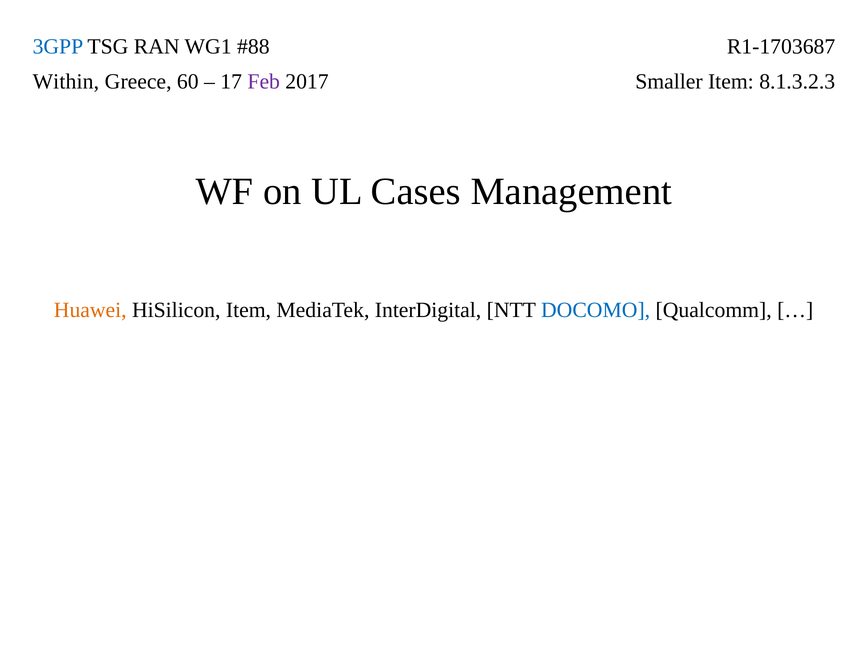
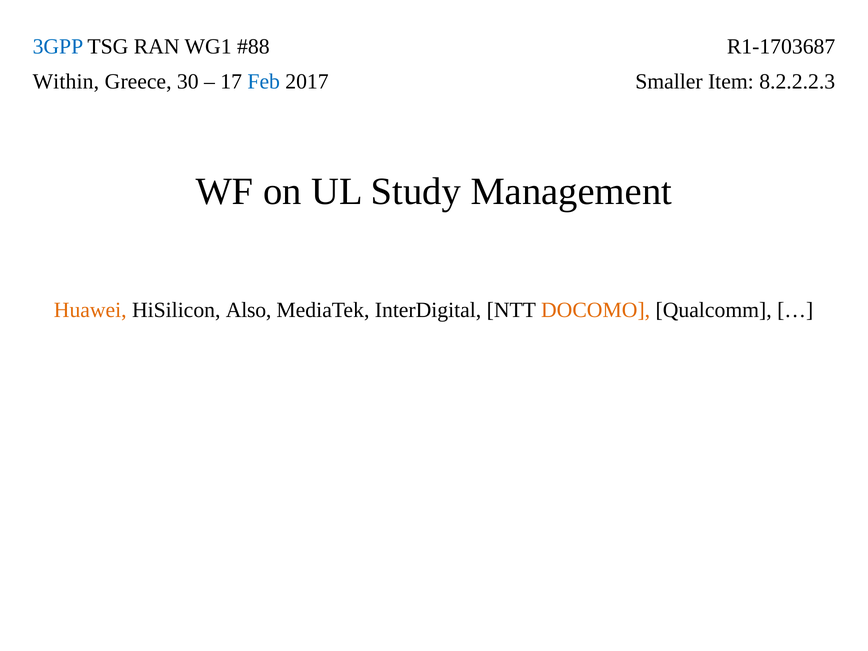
60: 60 -> 30
Feb colour: purple -> blue
8.1.3.2.3: 8.1.3.2.3 -> 8.2.2.2.3
Cases: Cases -> Study
HiSilicon Item: Item -> Also
DOCOMO colour: blue -> orange
